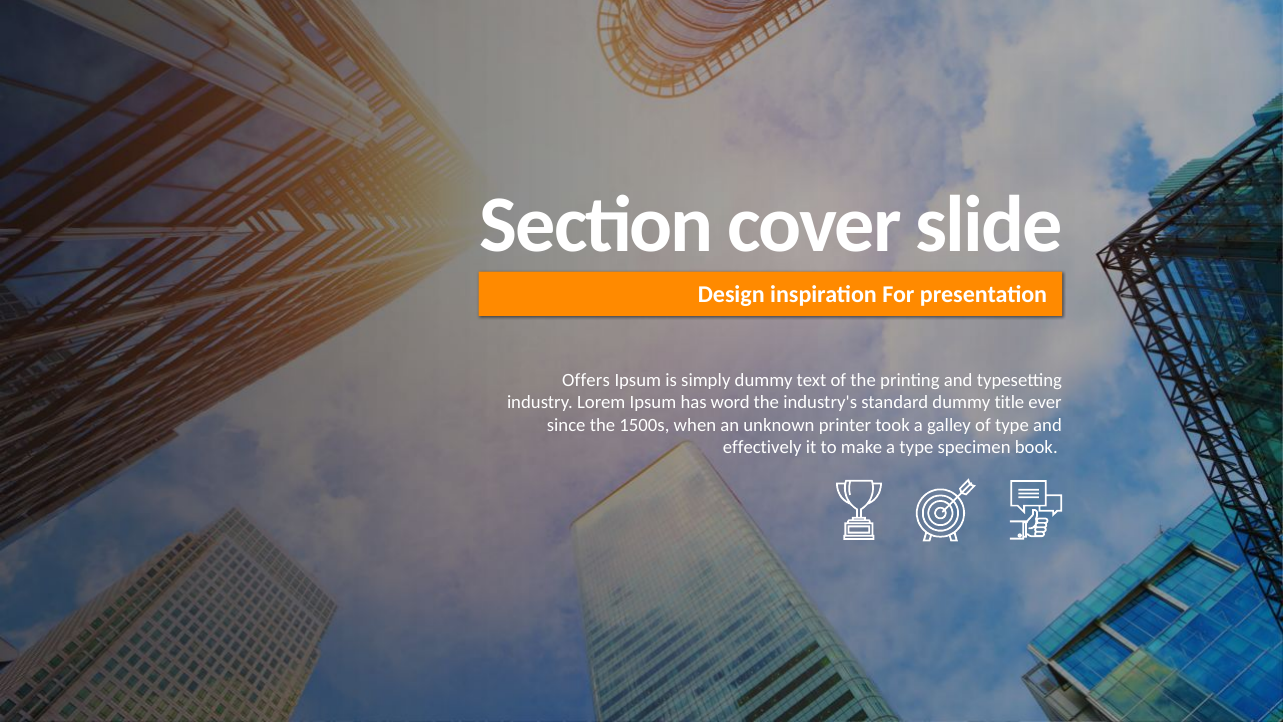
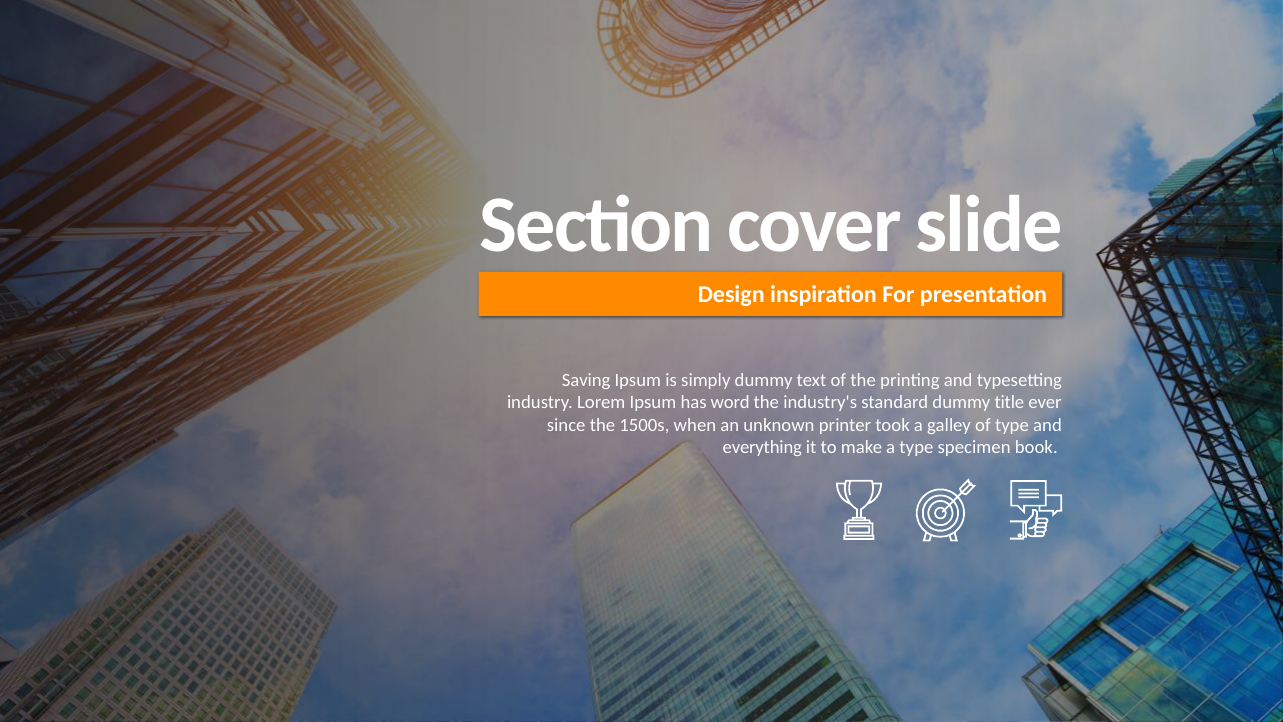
Offers: Offers -> Saving
effectively: effectively -> everything
